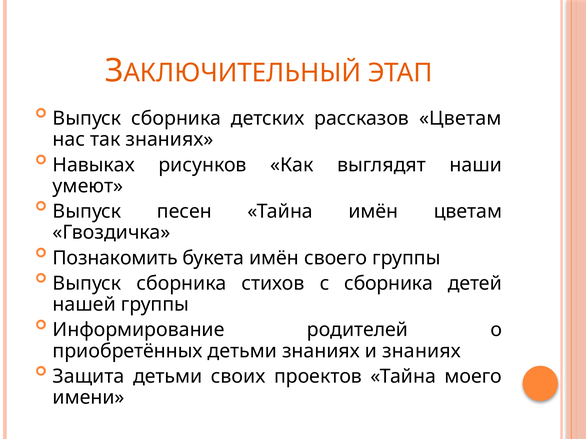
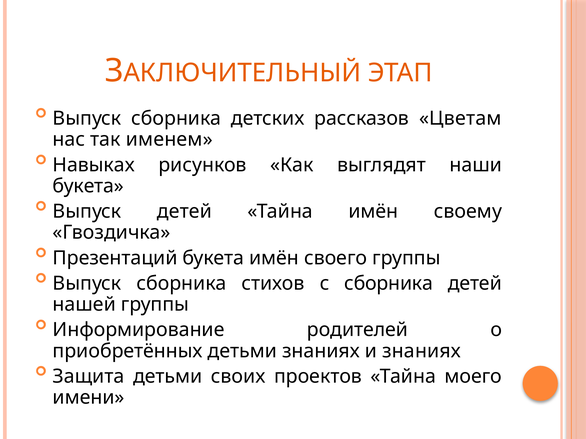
так знаниях: знаниях -> именем
умеют at (88, 186): умеют -> букета
Выпуск песен: песен -> детей
имён цветам: цветам -> своему
Познакомить: Познакомить -> Презентаций
